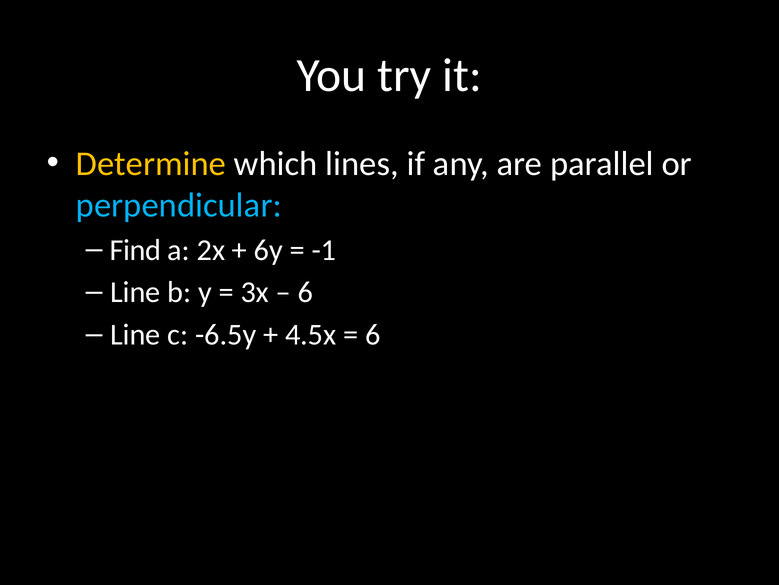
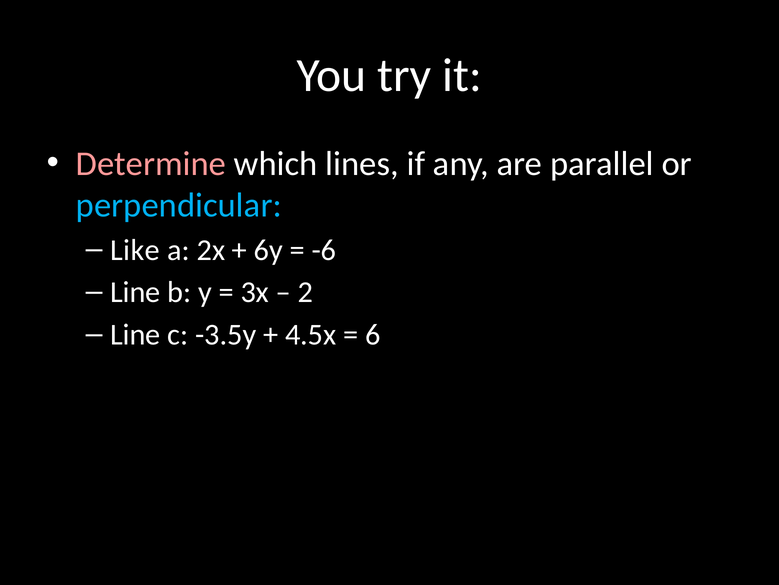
Determine colour: yellow -> pink
Find: Find -> Like
-1: -1 -> -6
6 at (305, 292): 6 -> 2
-6.5y: -6.5y -> -3.5y
